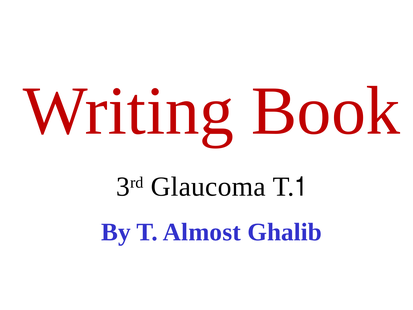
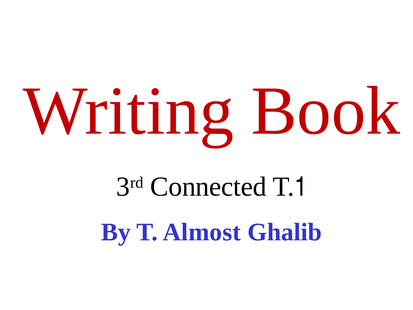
Glaucoma: Glaucoma -> Connected
